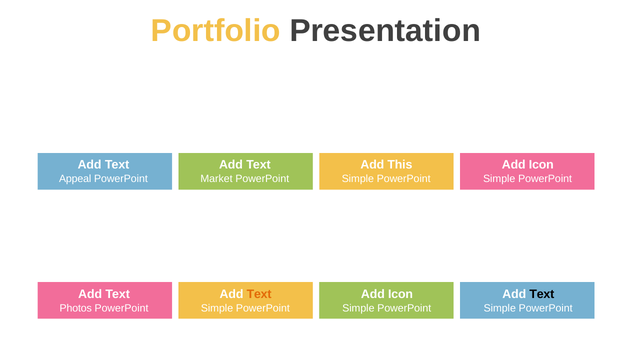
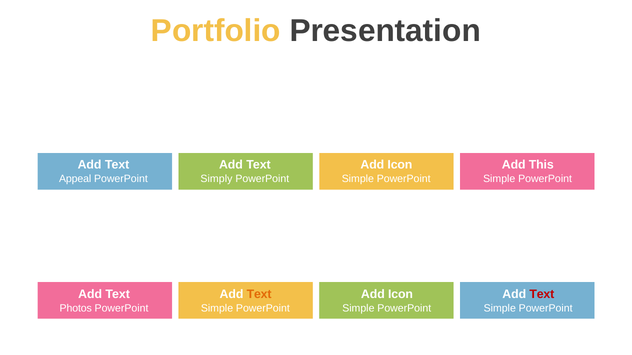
This at (400, 165): This -> Icon
Icon at (541, 165): Icon -> This
Market: Market -> Simply
Text at (542, 295) colour: black -> red
